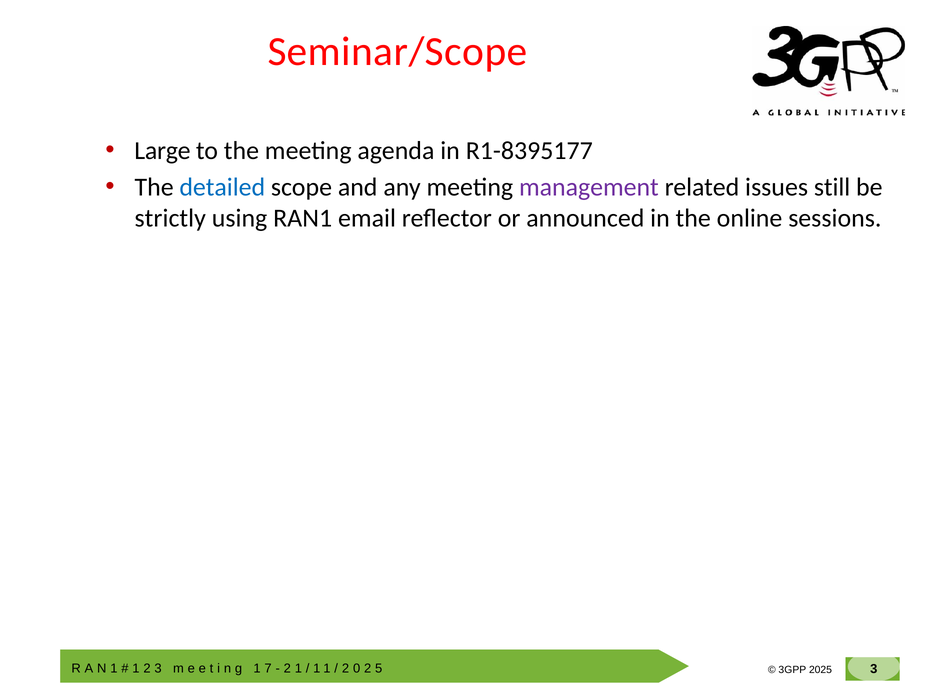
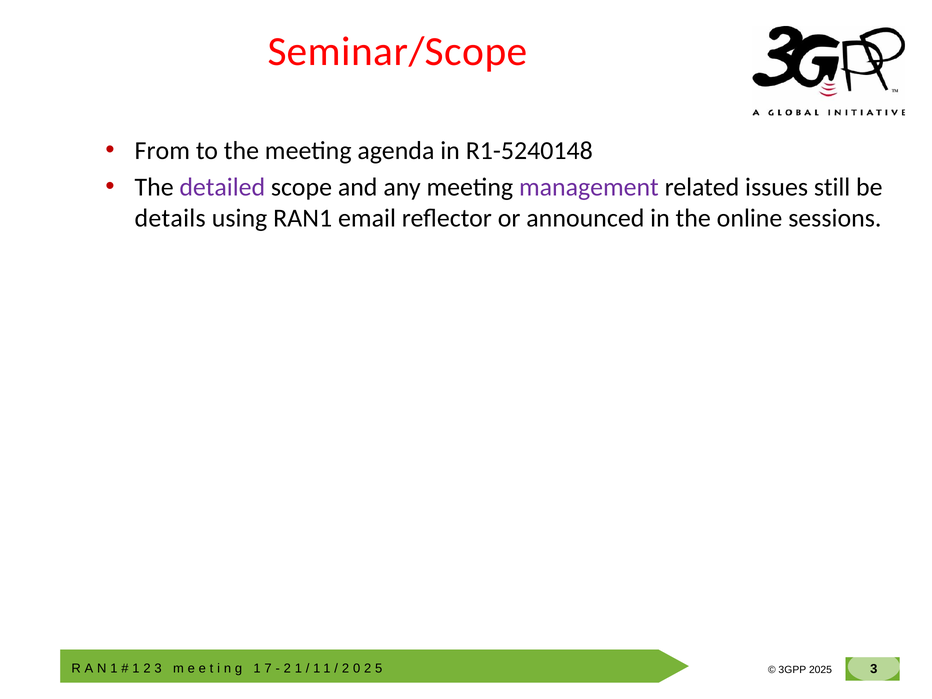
Large: Large -> From
R1-8395177: R1-8395177 -> R1-5240148
detailed colour: blue -> purple
strictly: strictly -> details
